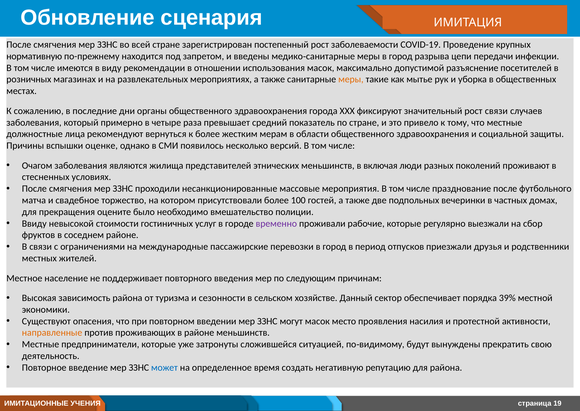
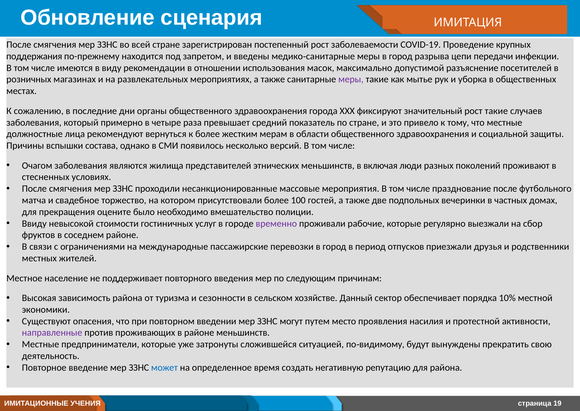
нормативную: нормативную -> поддержания
меры at (351, 79) colour: orange -> purple
рост связи: связи -> такие
оценке: оценке -> состава
39%: 39% -> 10%
могут масок: масок -> путем
направленные colour: orange -> purple
